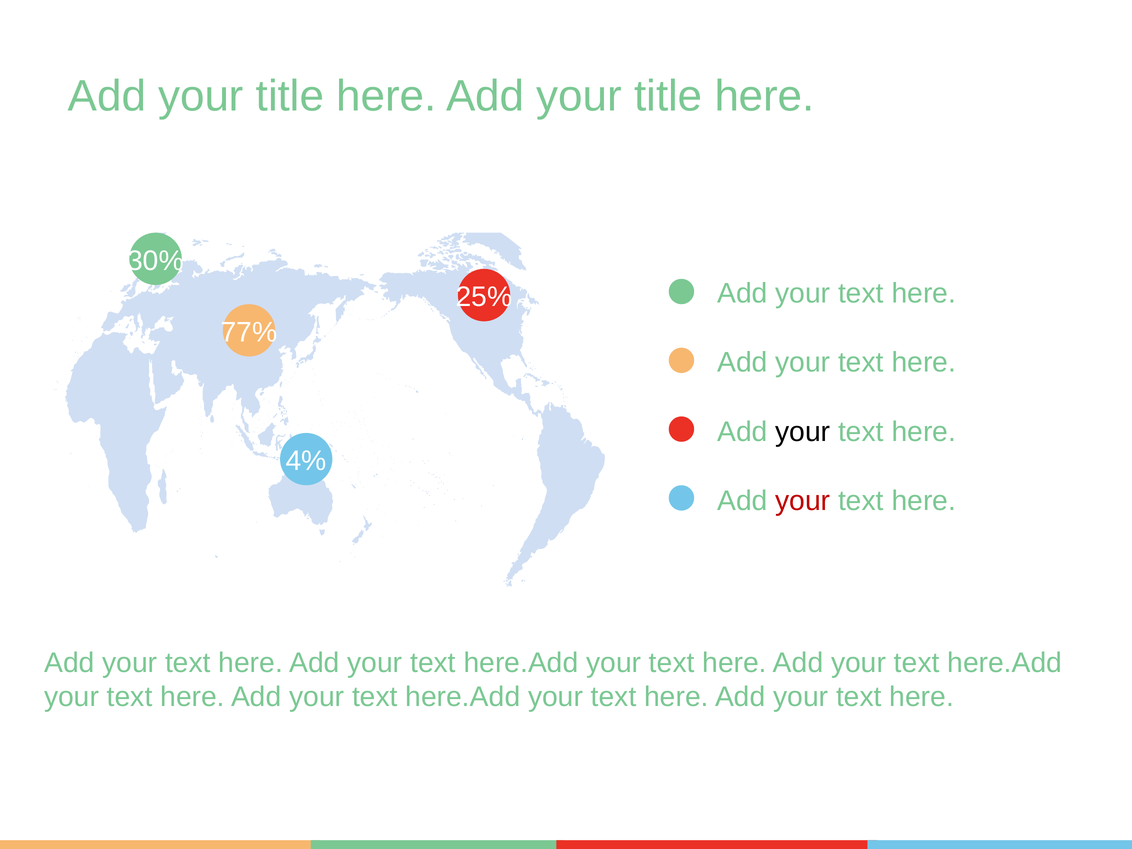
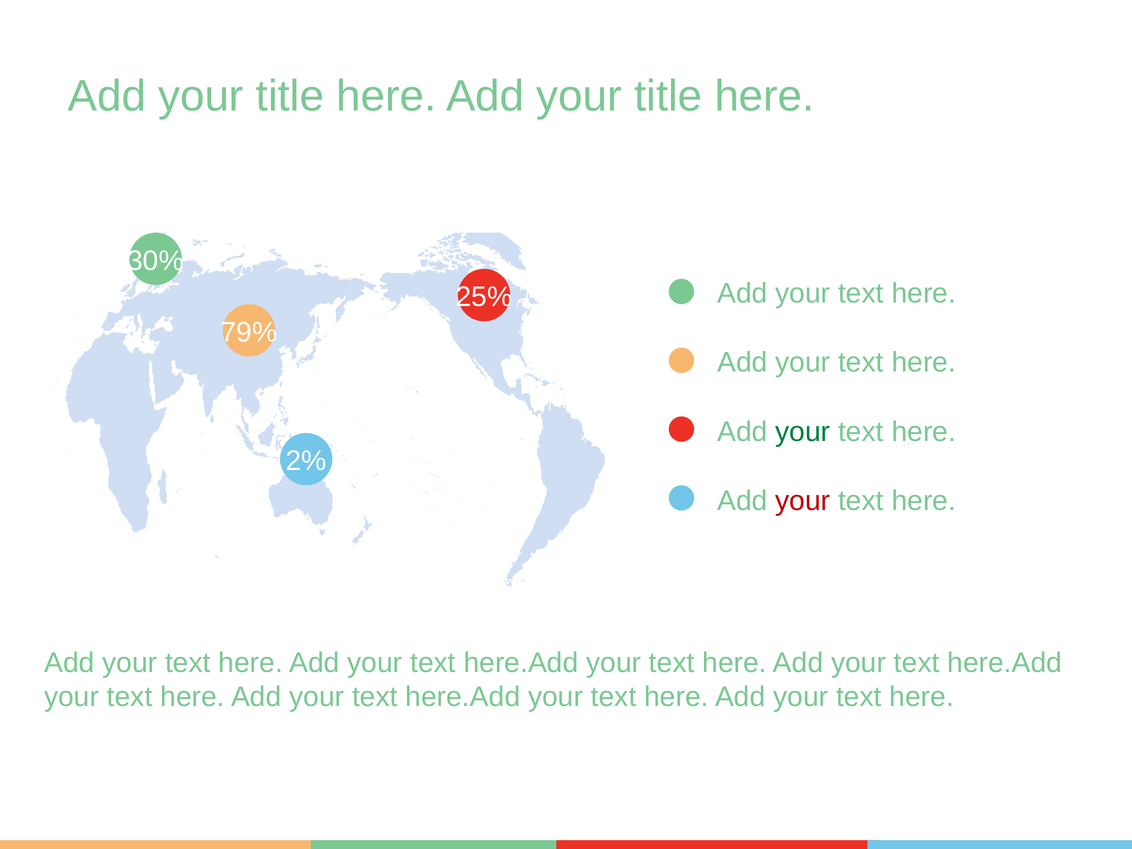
77%: 77% -> 79%
your at (803, 432) colour: black -> green
4%: 4% -> 2%
